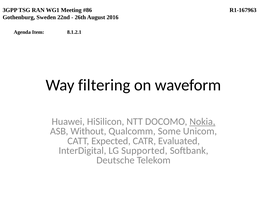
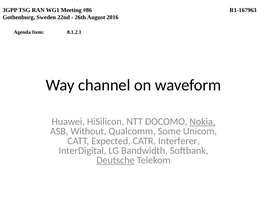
filtering: filtering -> channel
Evaluated: Evaluated -> Interferer
Supported: Supported -> Bandwidth
Deutsche underline: none -> present
